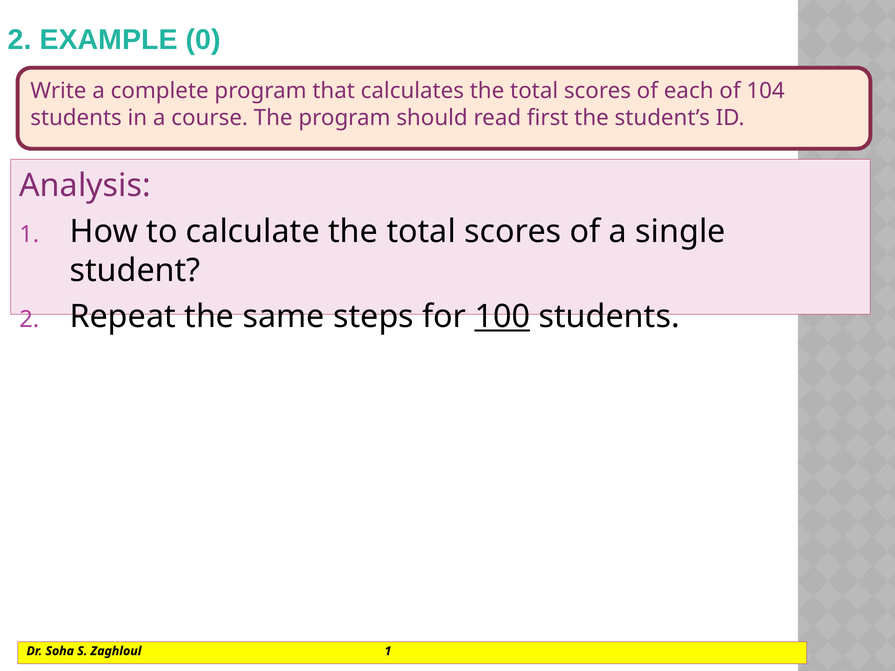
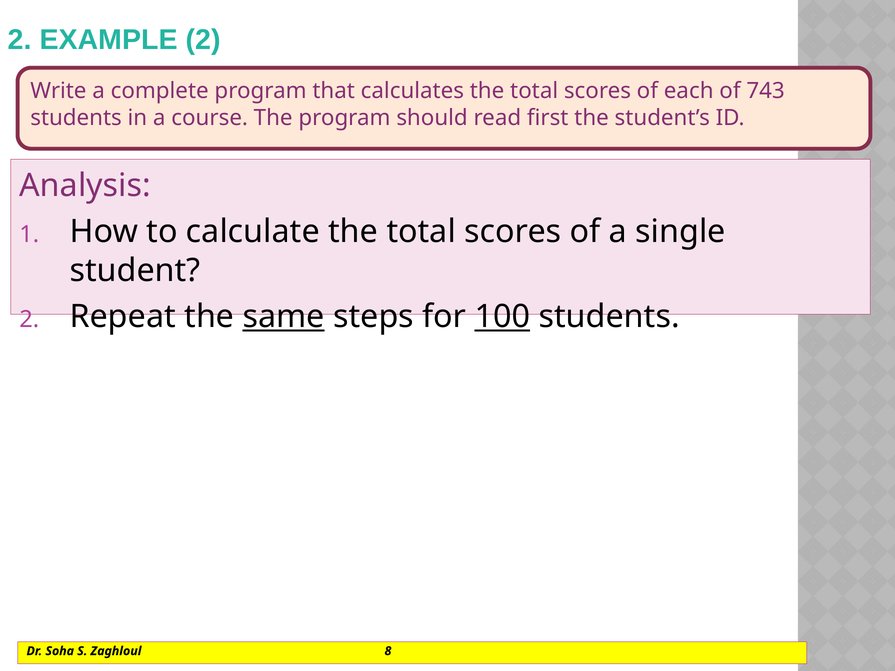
EXAMPLE 0: 0 -> 2
104: 104 -> 743
same underline: none -> present
Zaghloul 1: 1 -> 8
